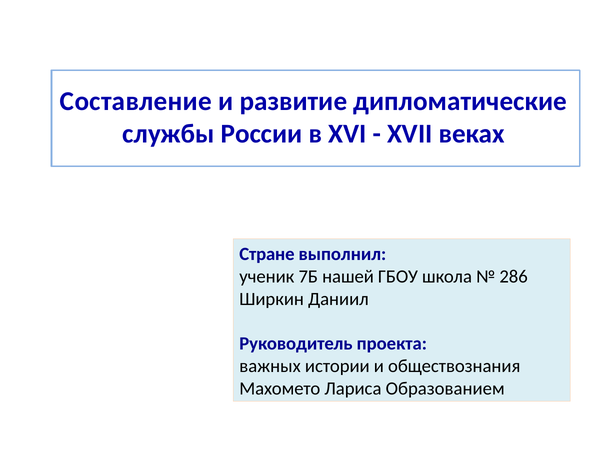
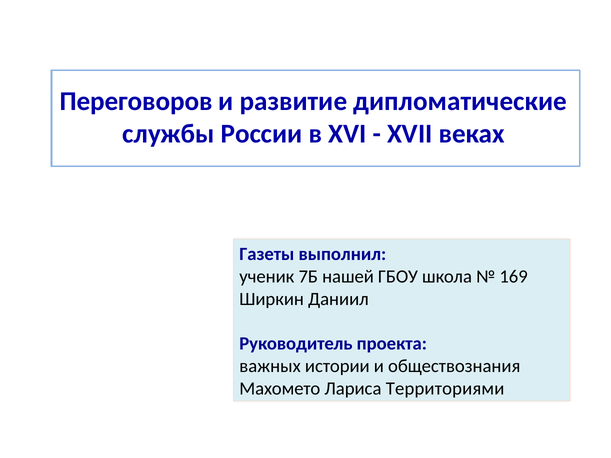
Составление: Составление -> Переговоров
Стране: Стране -> Газеты
286: 286 -> 169
Образованием: Образованием -> Территориями
